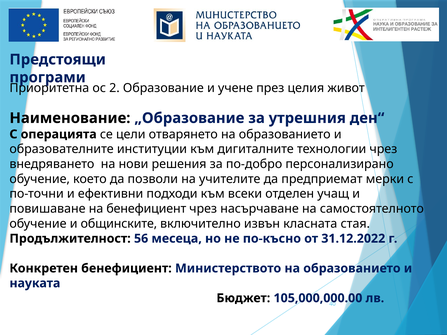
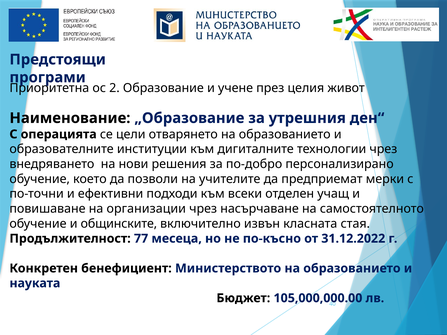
на бенефициент: бенефициент -> организации
56: 56 -> 77
